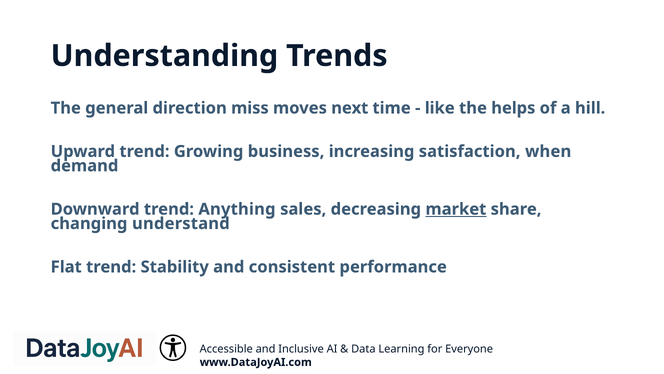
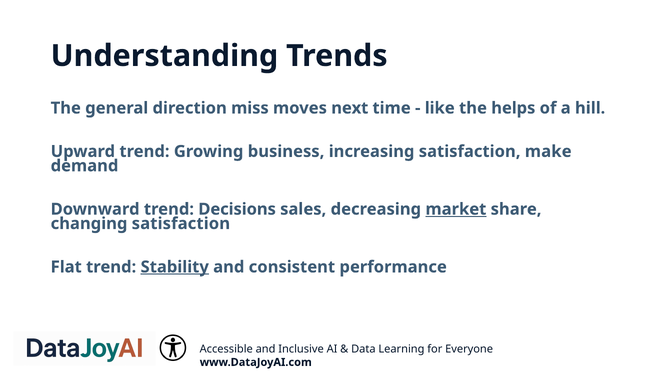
when: when -> make
Anything: Anything -> Decisions
changing understand: understand -> satisfaction
Stability underline: none -> present
